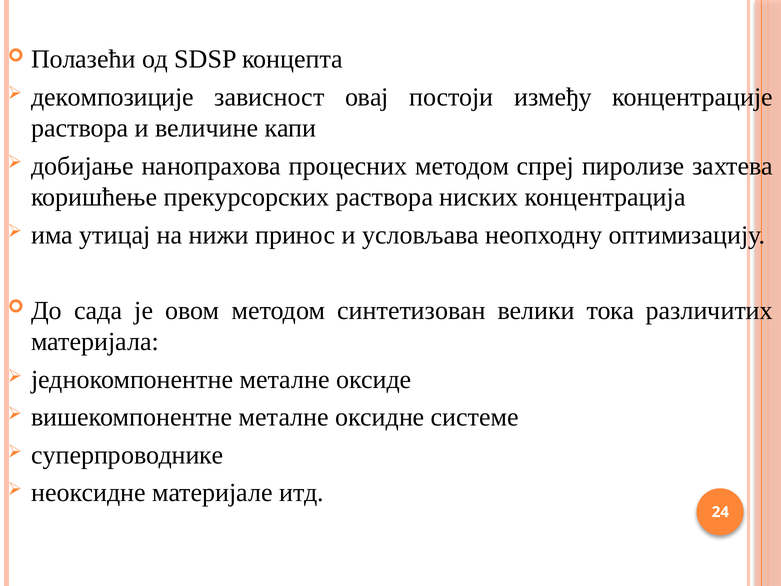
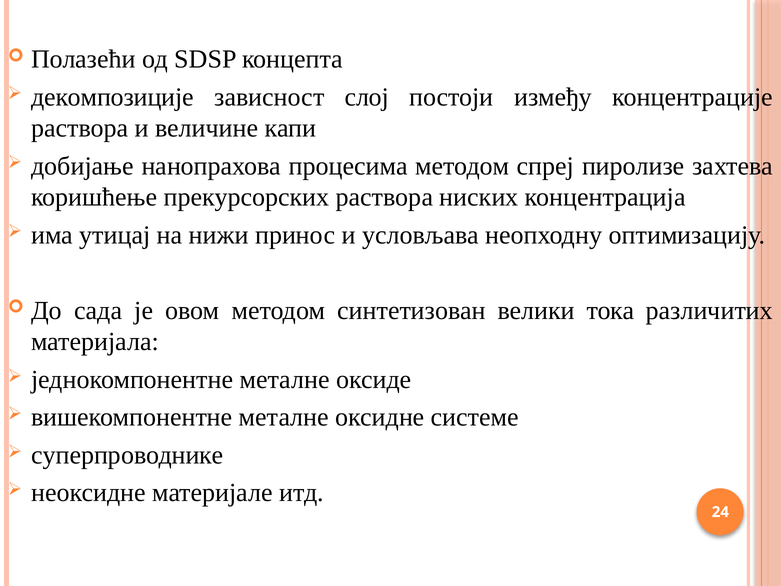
овај: овај -> слој
процесних: процесних -> процесима
